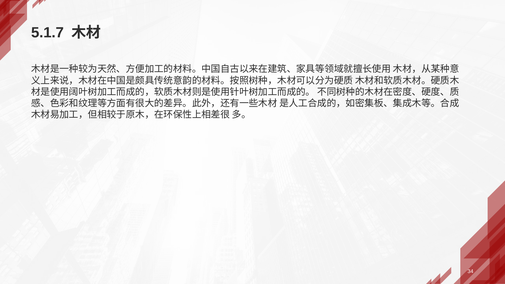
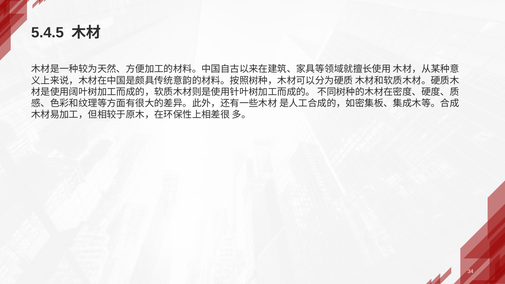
5.1.7: 5.1.7 -> 5.4.5
